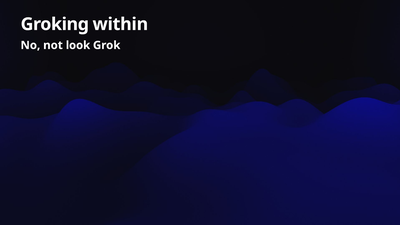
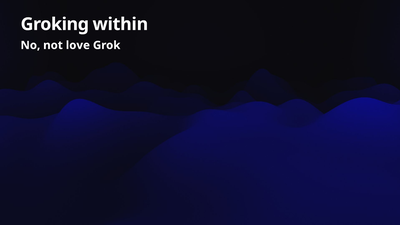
look: look -> love
